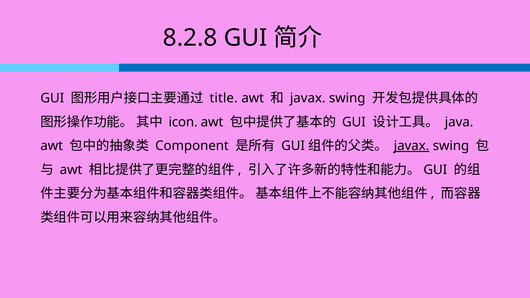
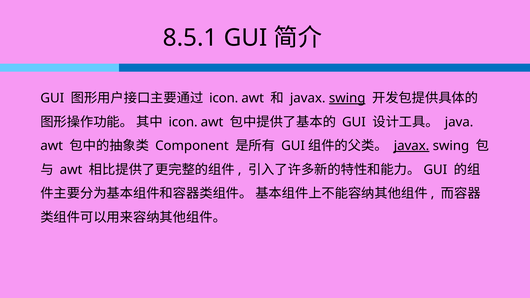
8.2.8: 8.2.8 -> 8.5.1
title at (224, 98): title -> icon
swing at (347, 98) underline: none -> present
